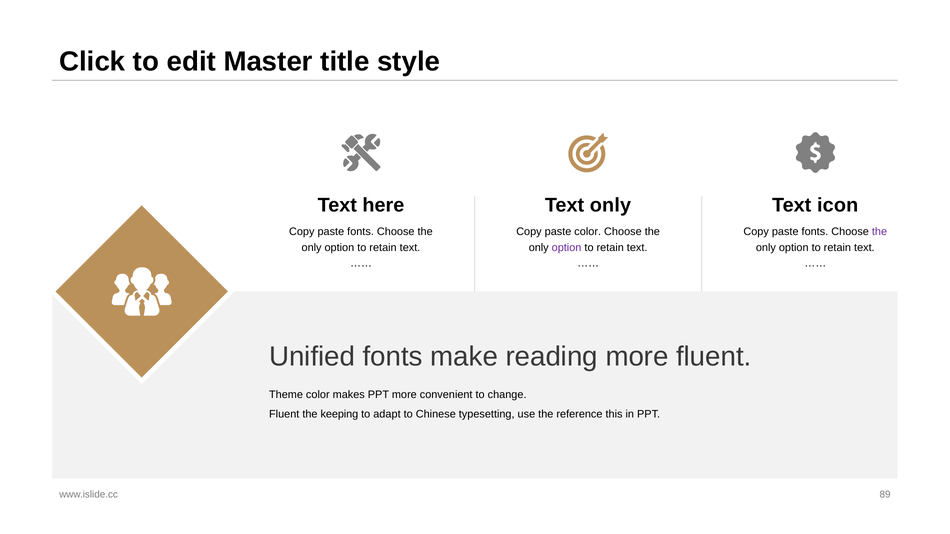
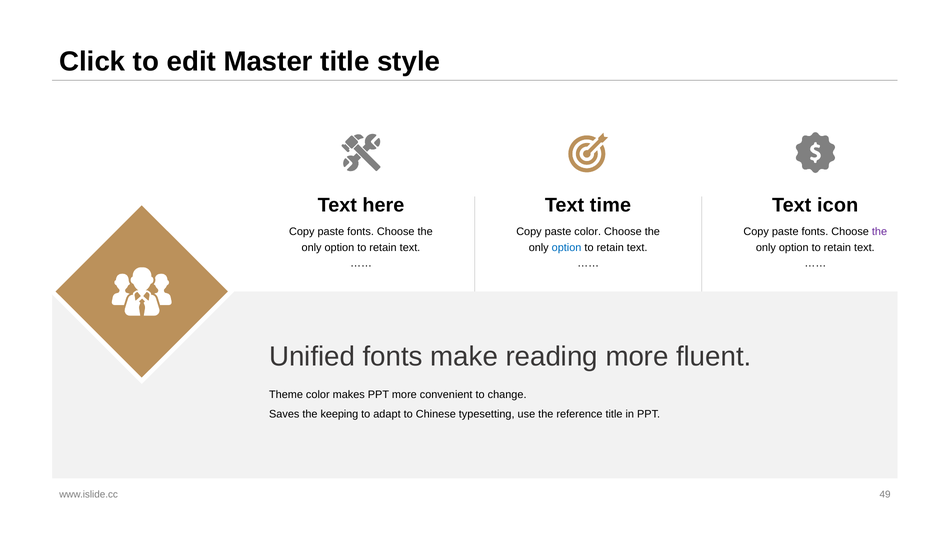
Text only: only -> time
option at (567, 248) colour: purple -> blue
Fluent at (284, 415): Fluent -> Saves
reference this: this -> title
89: 89 -> 49
